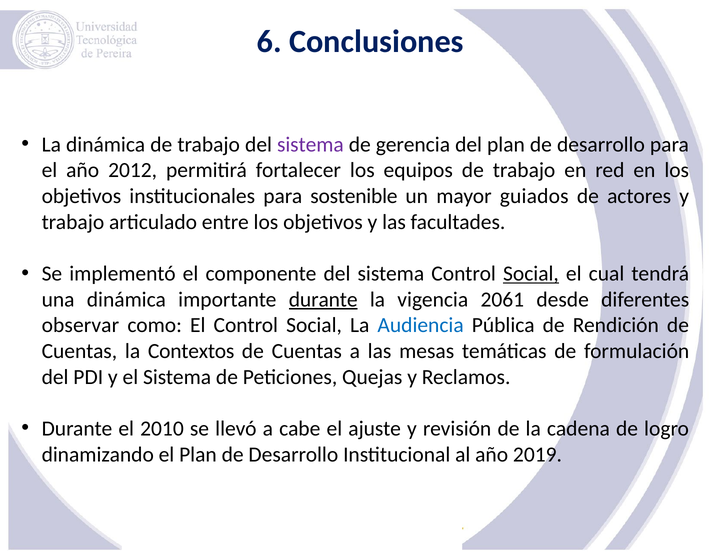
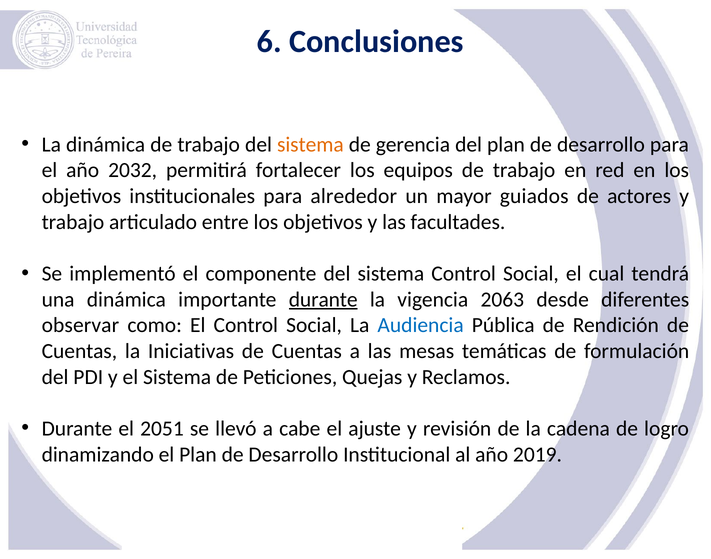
sistema at (310, 144) colour: purple -> orange
2012: 2012 -> 2032
sostenible: sostenible -> alrededor
Social at (531, 274) underline: present -> none
2061: 2061 -> 2063
Contextos: Contextos -> Iniciativas
2010: 2010 -> 2051
